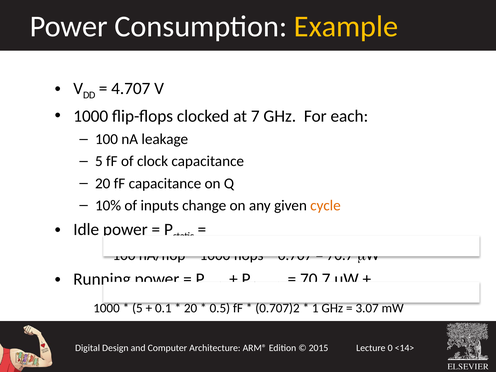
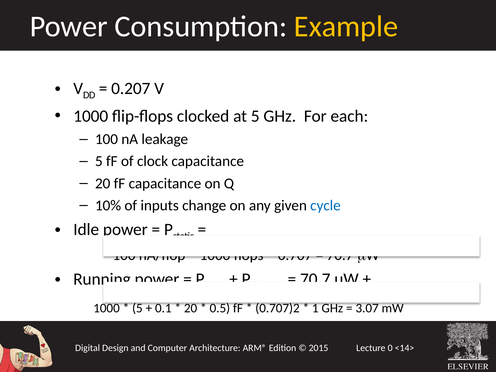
4.707: 4.707 -> 0.207
at 7: 7 -> 5
cycle colour: orange -> blue
